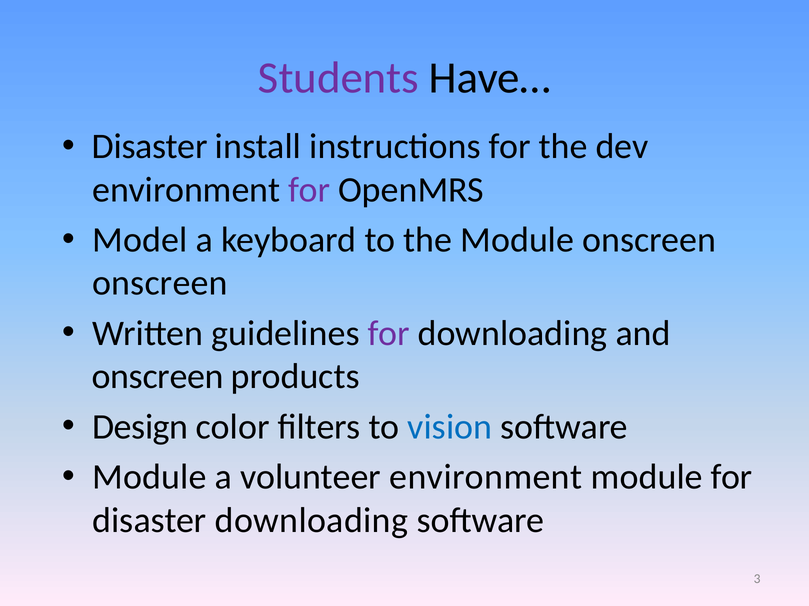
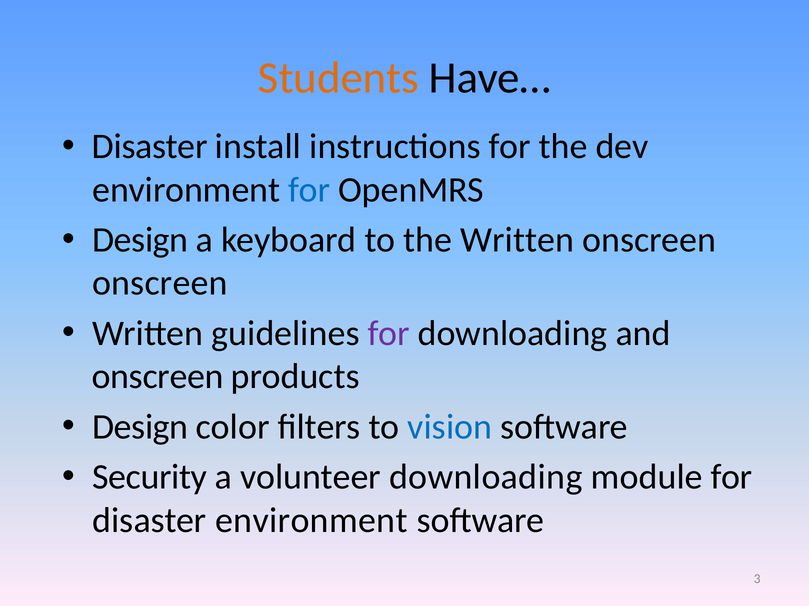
Students colour: purple -> orange
for at (309, 190) colour: purple -> blue
Model at (140, 240): Model -> Design
the Module: Module -> Written
Module at (149, 478): Module -> Security
volunteer environment: environment -> downloading
disaster downloading: downloading -> environment
